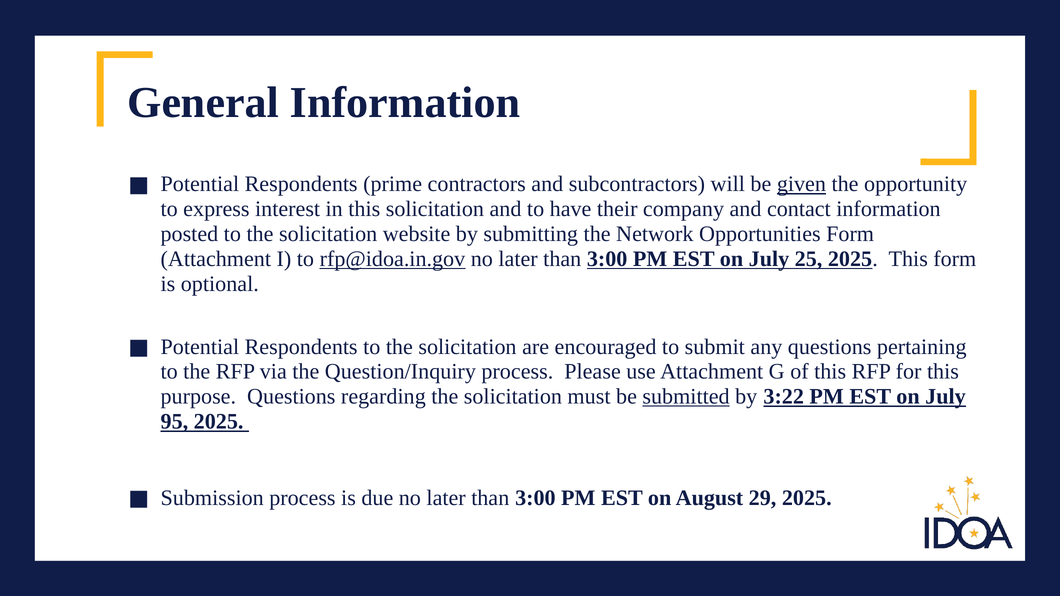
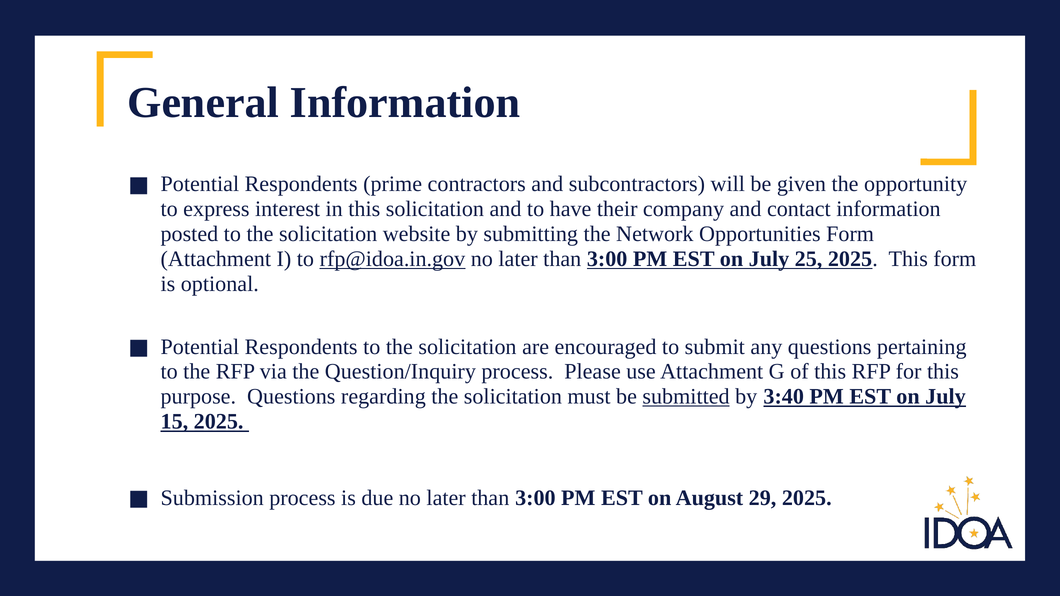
given underline: present -> none
3:22: 3:22 -> 3:40
95: 95 -> 15
